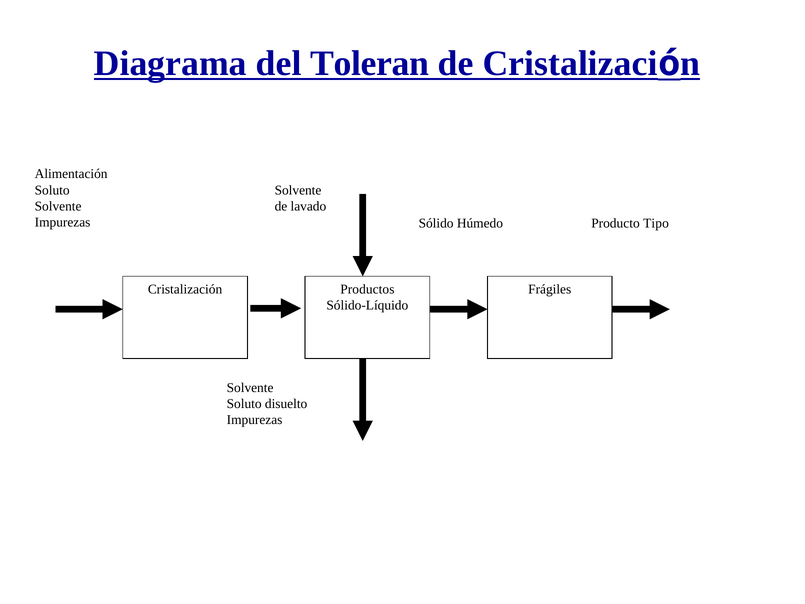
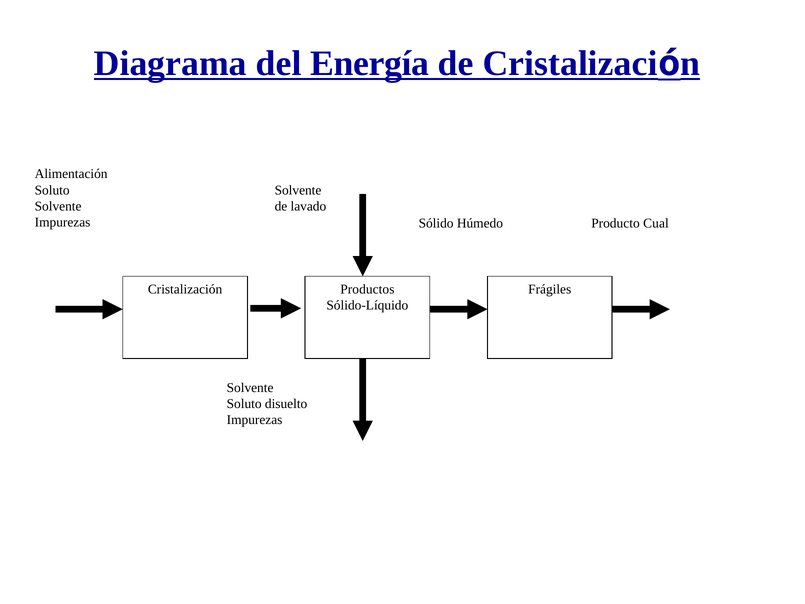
Toleran: Toleran -> Energía
Tipo: Tipo -> Cual
